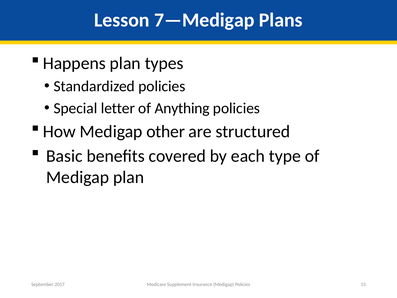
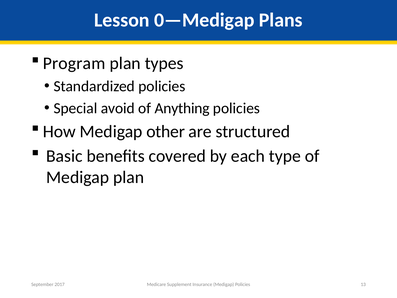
7—Medigap: 7—Medigap -> 0—Medigap
Happens: Happens -> Program
letter: letter -> avoid
